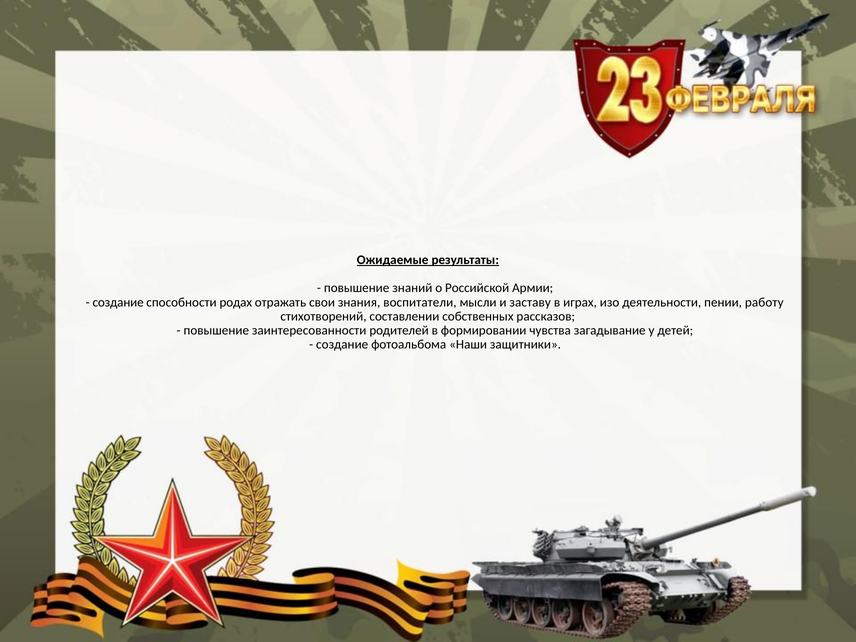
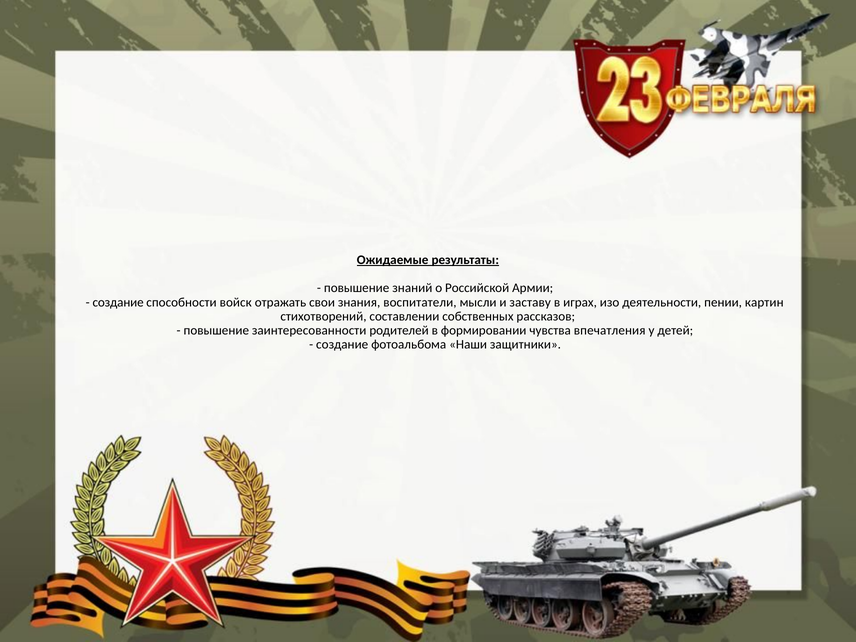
родах: родах -> войск
работу: работу -> картин
загадывание: загадывание -> впечатления
